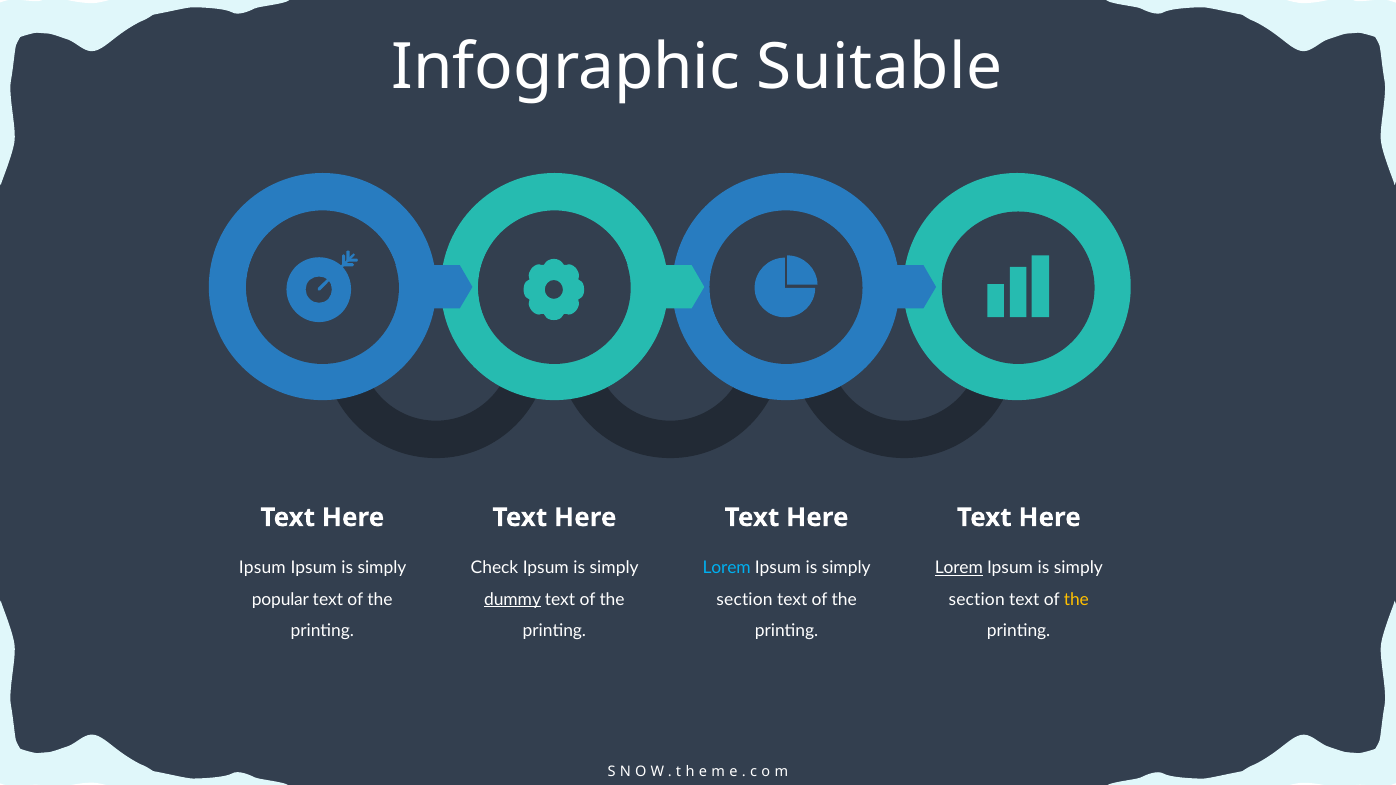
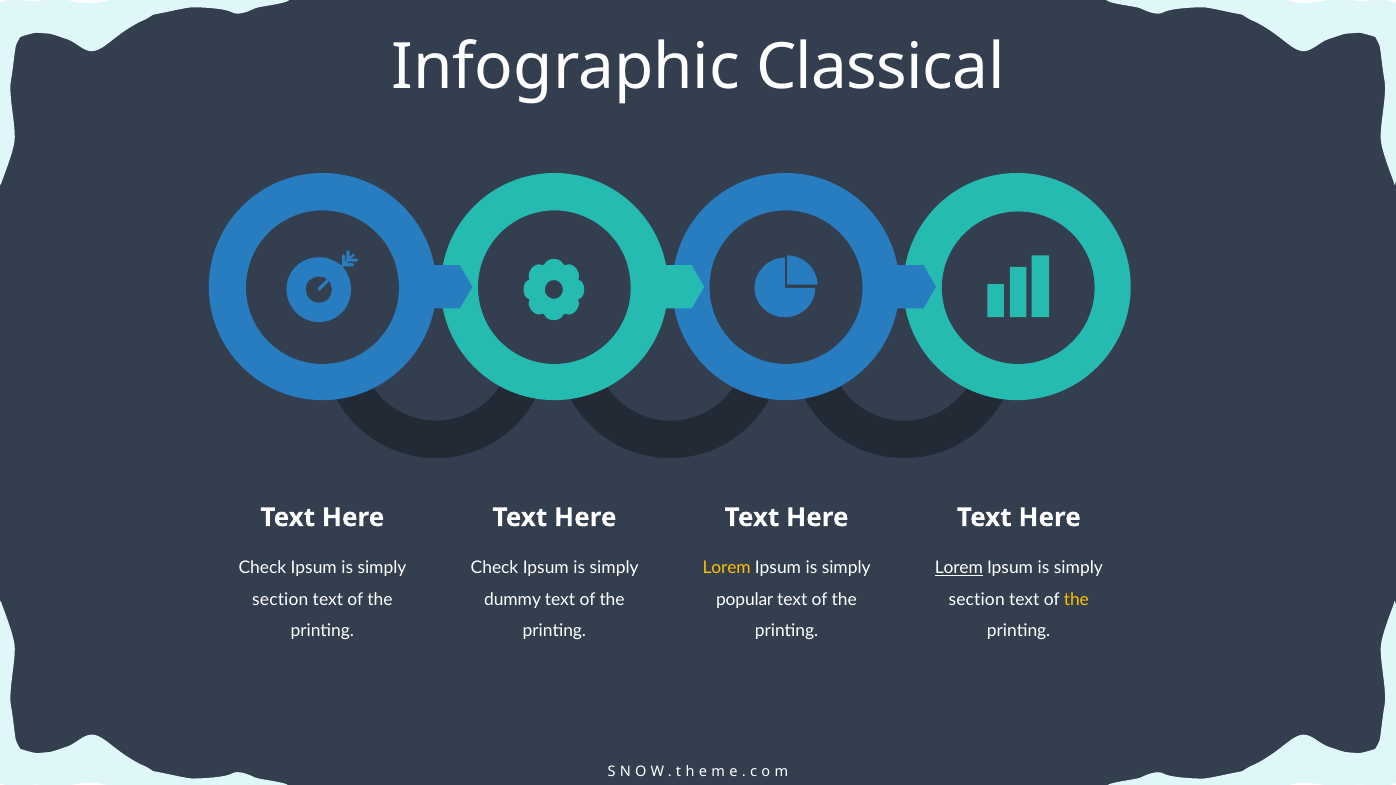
Suitable: Suitable -> Classical
Ipsum at (262, 568): Ipsum -> Check
Lorem at (727, 568) colour: light blue -> yellow
popular at (280, 600): popular -> section
dummy underline: present -> none
section at (745, 600): section -> popular
